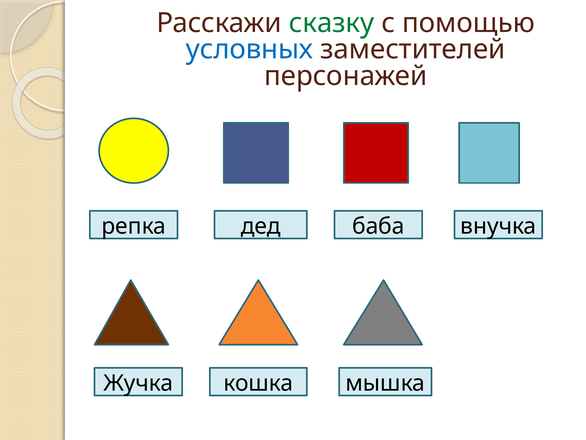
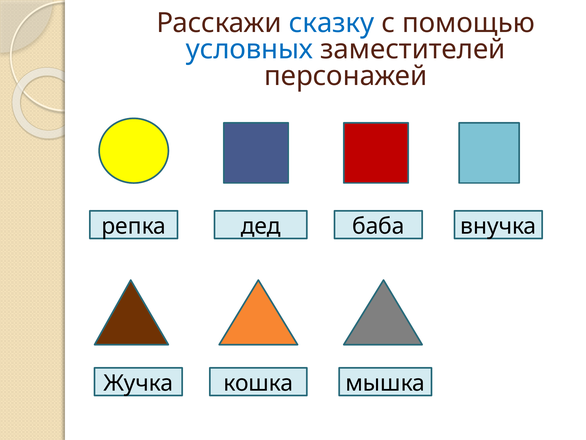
сказку colour: green -> blue
